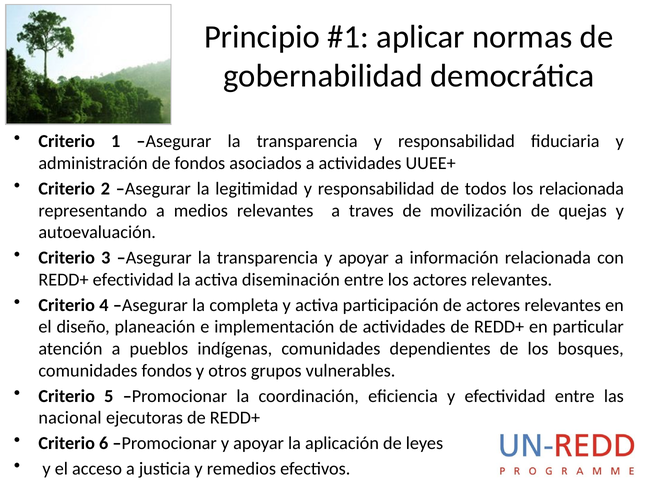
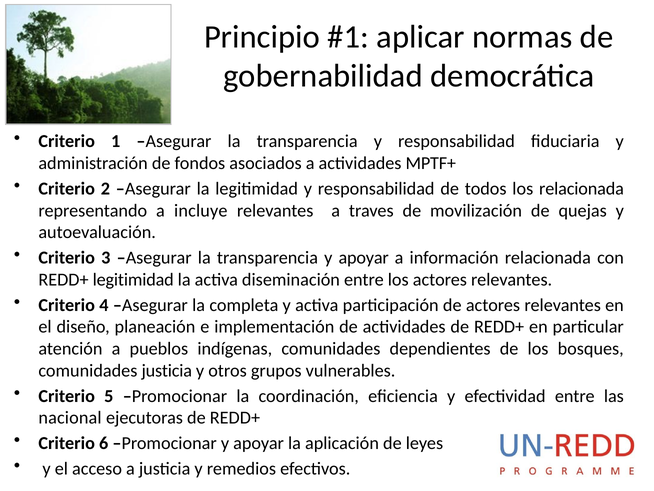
UUEE+: UUEE+ -> MPTF+
medios: medios -> incluye
REDD+ efectividad: efectividad -> legitimidad
comunidades fondos: fondos -> justicia
